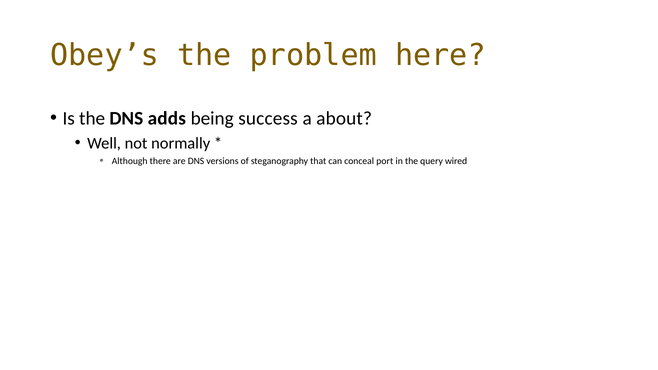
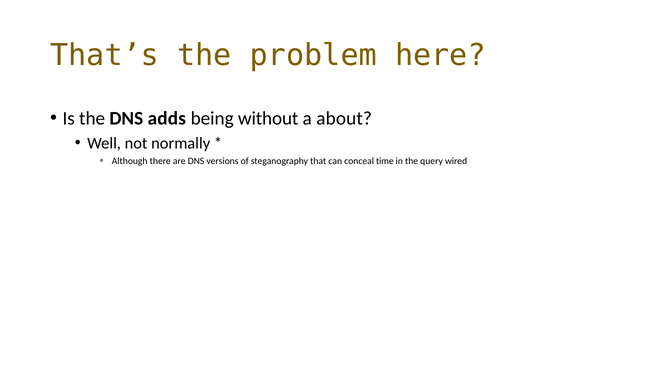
Obey’s: Obey’s -> That’s
success: success -> without
port: port -> time
